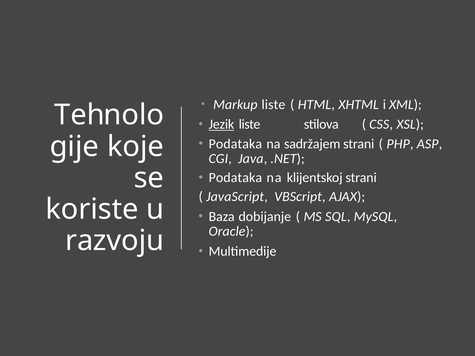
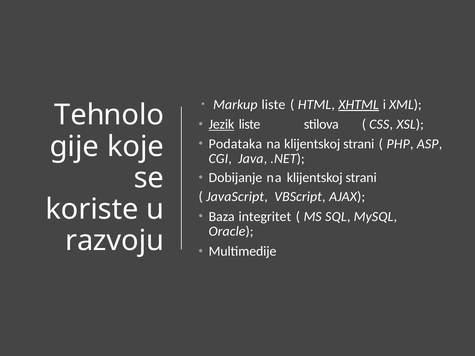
XHTML underline: none -> present
sadržajem at (312, 144): sadržajem -> klijentskoj
Podataka at (235, 178): Podataka -> Dobijanje
dobijanje: dobijanje -> integritet
